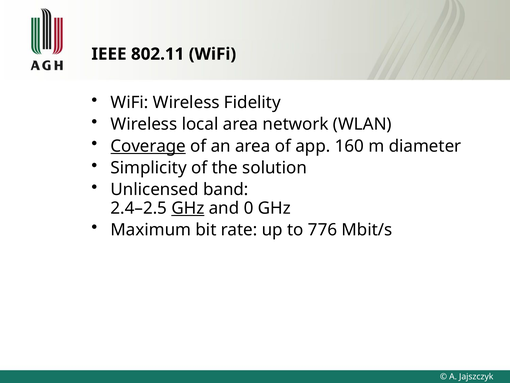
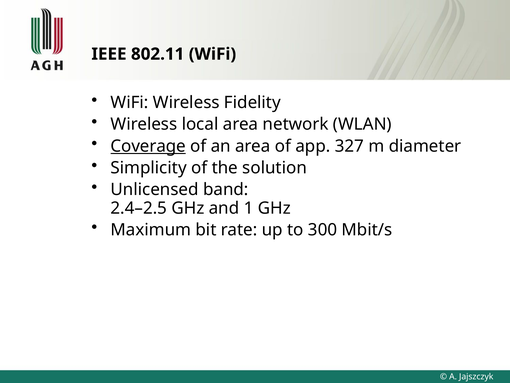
160: 160 -> 327
GHz at (188, 208) underline: present -> none
0: 0 -> 1
776: 776 -> 300
